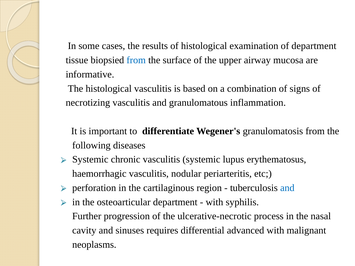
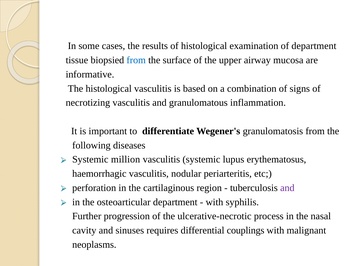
chronic: chronic -> million
and at (287, 188) colour: blue -> purple
advanced: advanced -> couplings
